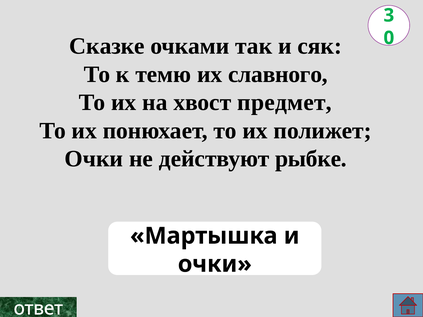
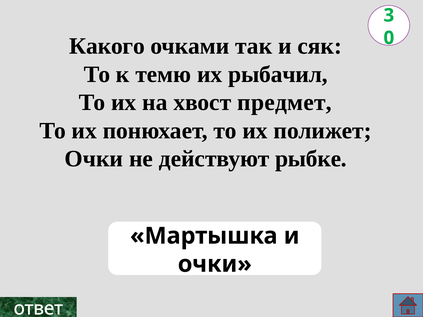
Сказке: Сказке -> Какого
славного: славного -> рыбачил
